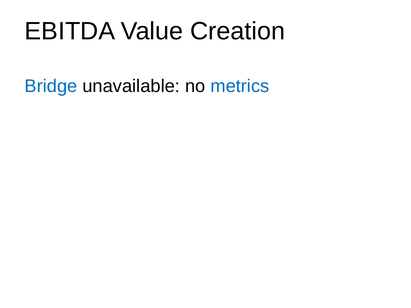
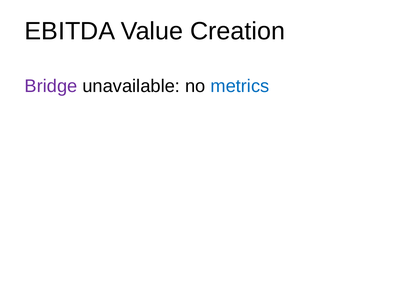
Bridge colour: blue -> purple
